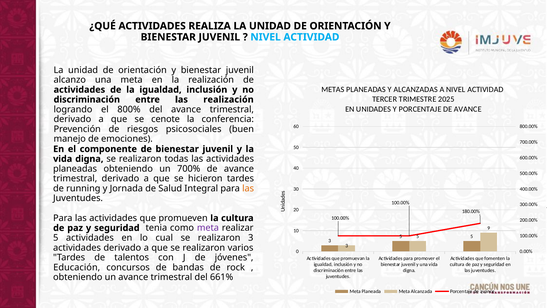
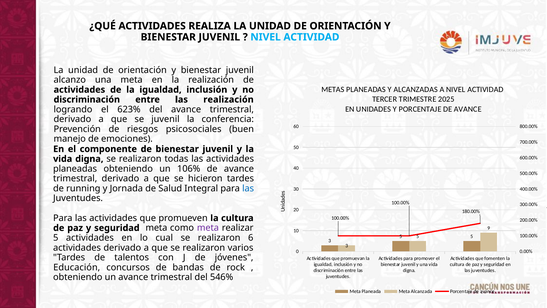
800%: 800% -> 623%
se cenote: cenote -> juvenil
700%: 700% -> 106%
las at (248, 188) colour: orange -> blue
seguridad tenia: tenia -> meta
realizaron 3: 3 -> 6
661%: 661% -> 546%
